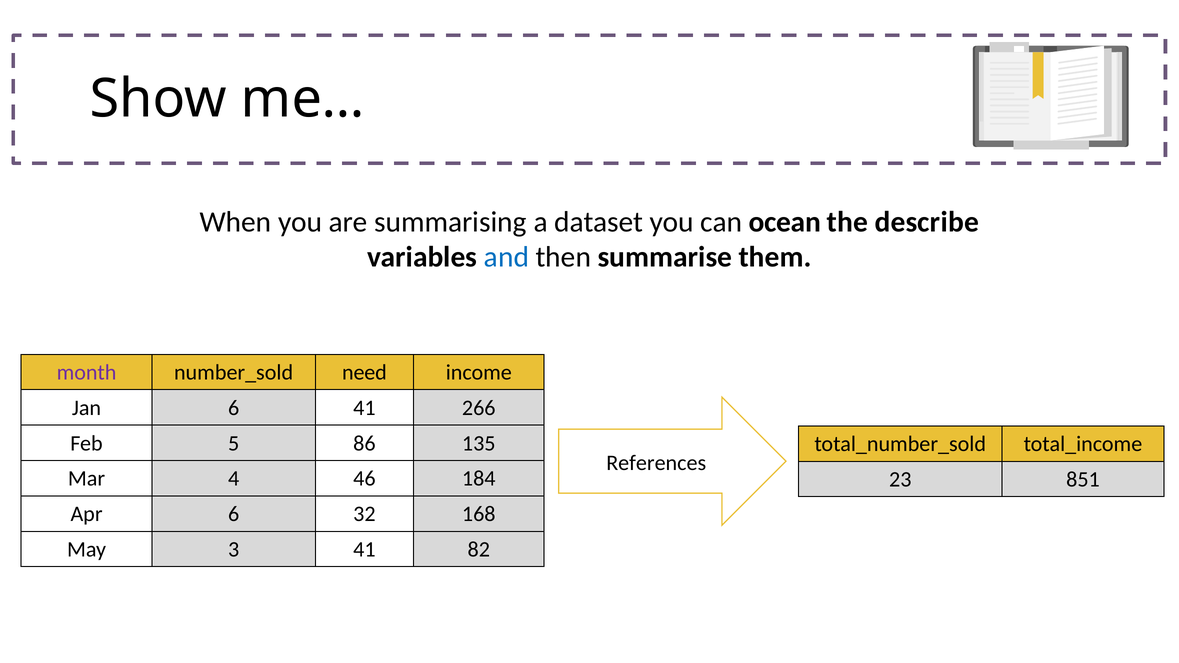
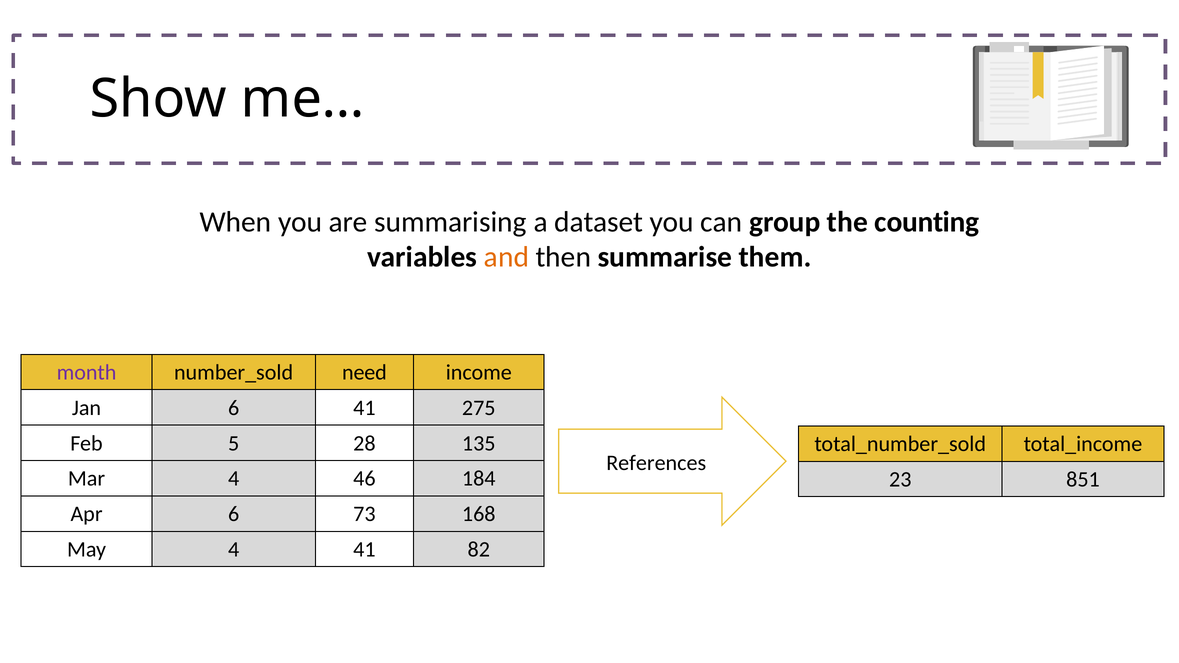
ocean: ocean -> group
describe: describe -> counting
and colour: blue -> orange
266: 266 -> 275
86: 86 -> 28
32: 32 -> 73
May 3: 3 -> 4
